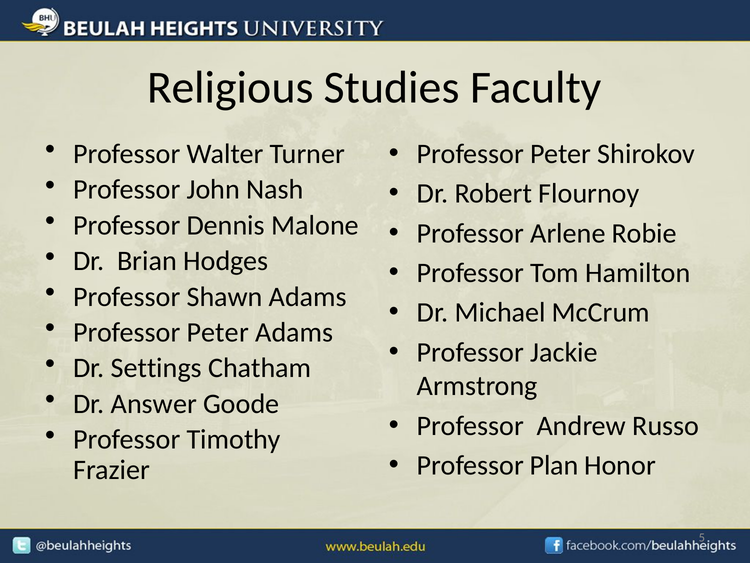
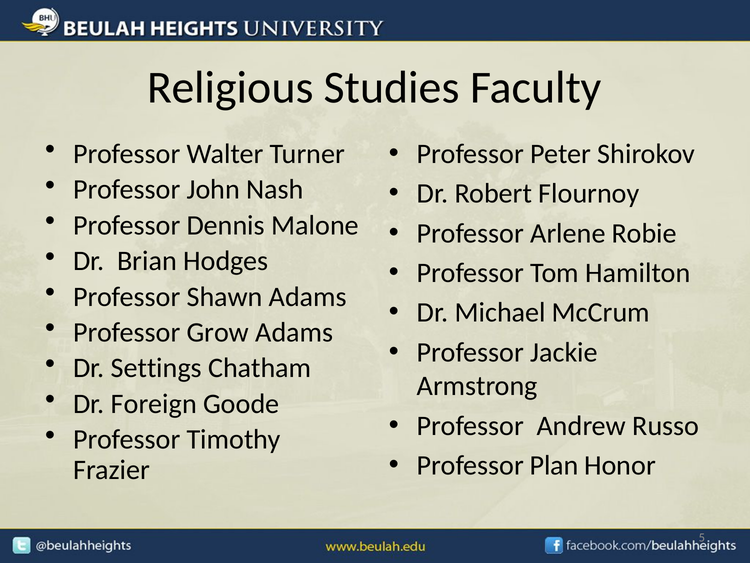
Peter at (218, 332): Peter -> Grow
Answer: Answer -> Foreign
